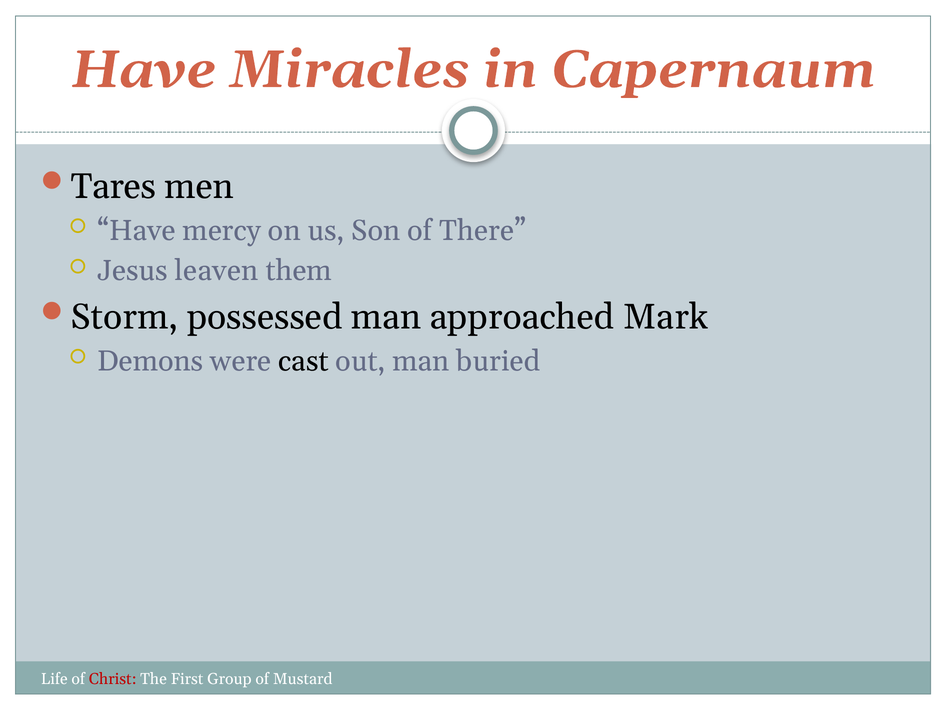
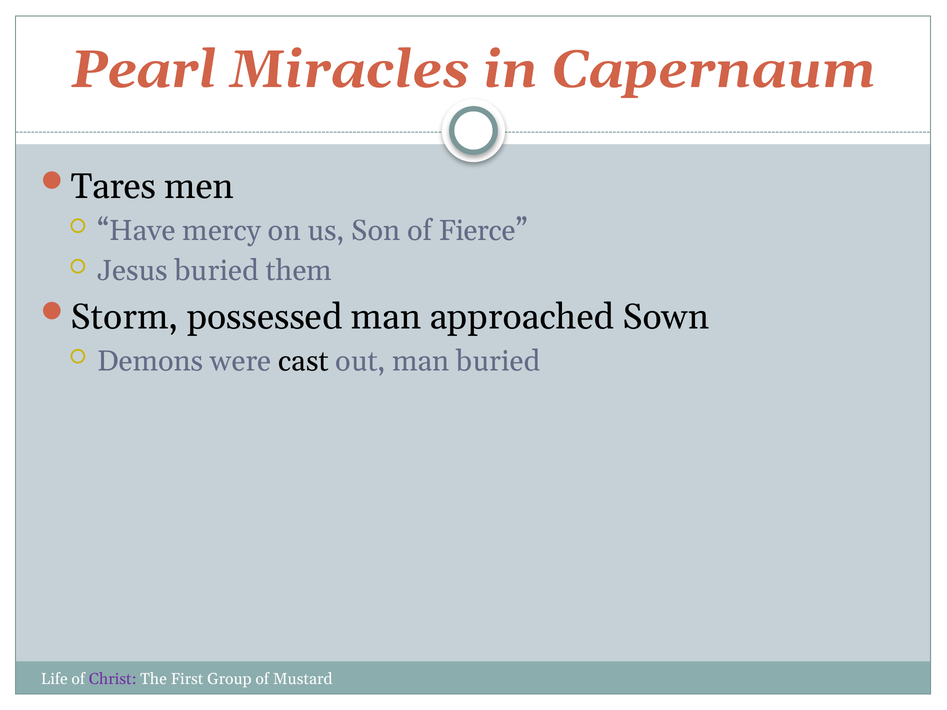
Have at (144, 70): Have -> Pearl
There: There -> Fierce
Jesus leaven: leaven -> buried
Mark: Mark -> Sown
Christ colour: red -> purple
